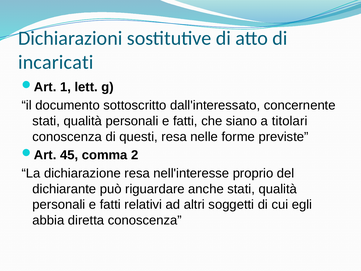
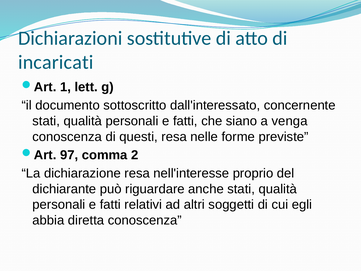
titolari: titolari -> venga
45: 45 -> 97
